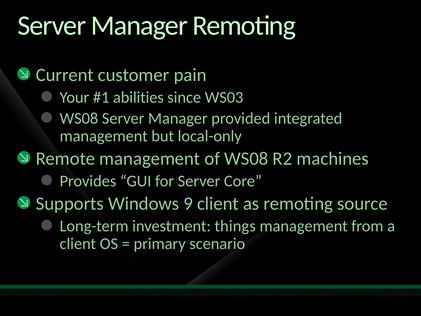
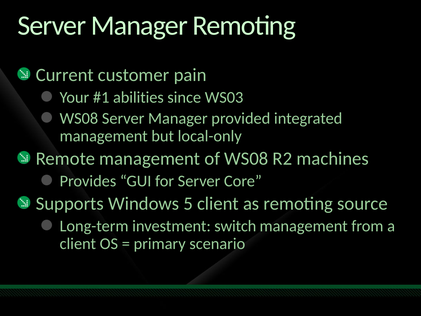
9: 9 -> 5
things: things -> switch
